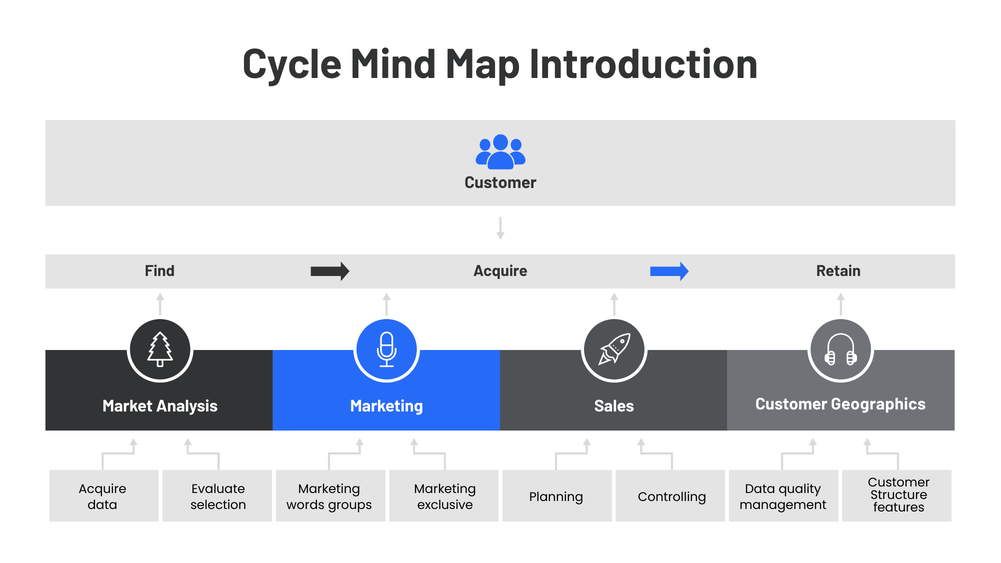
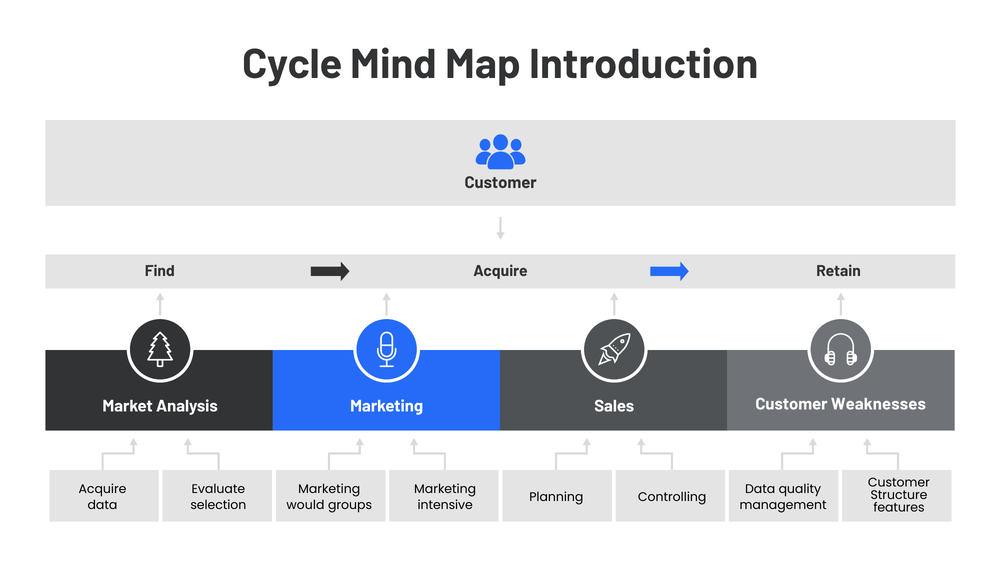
Geographics: Geographics -> Weaknesses
words: words -> would
exclusive: exclusive -> intensive
